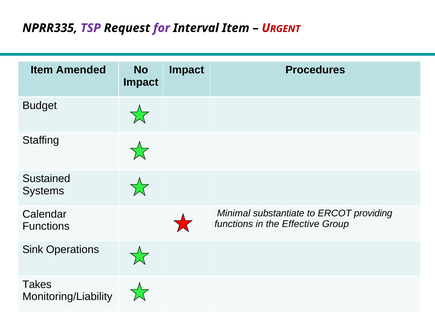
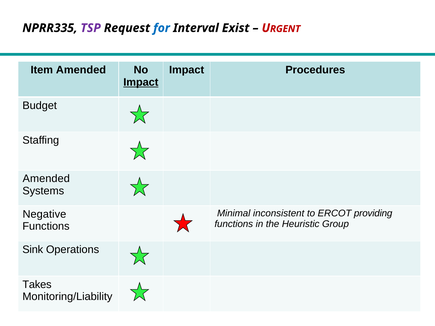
for colour: purple -> blue
Interval Item: Item -> Exist
Impact at (141, 82) underline: none -> present
Sustained at (46, 179): Sustained -> Amended
substantiate: substantiate -> inconsistent
Calendar: Calendar -> Negative
Effective: Effective -> Heuristic
